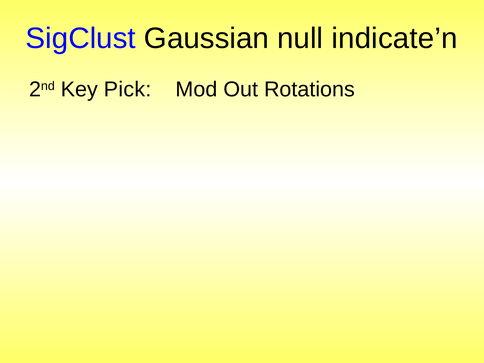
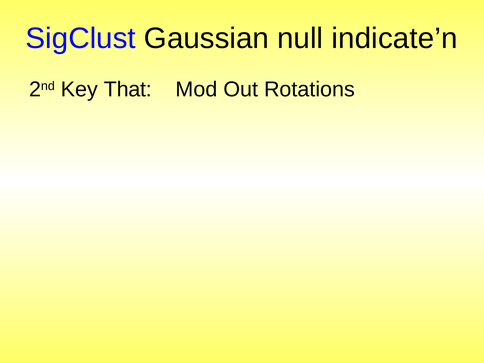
Pick: Pick -> That
